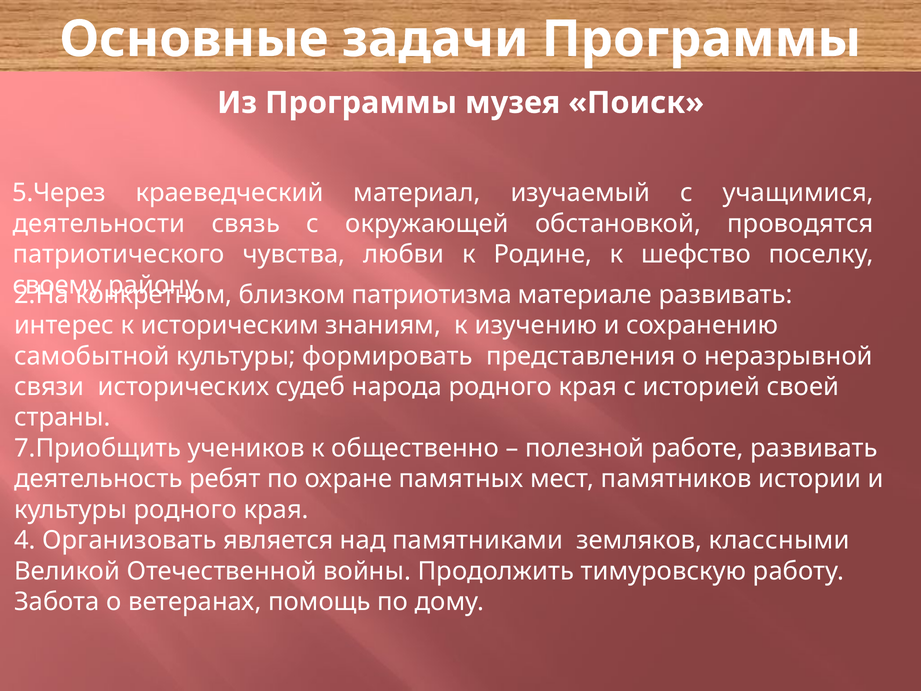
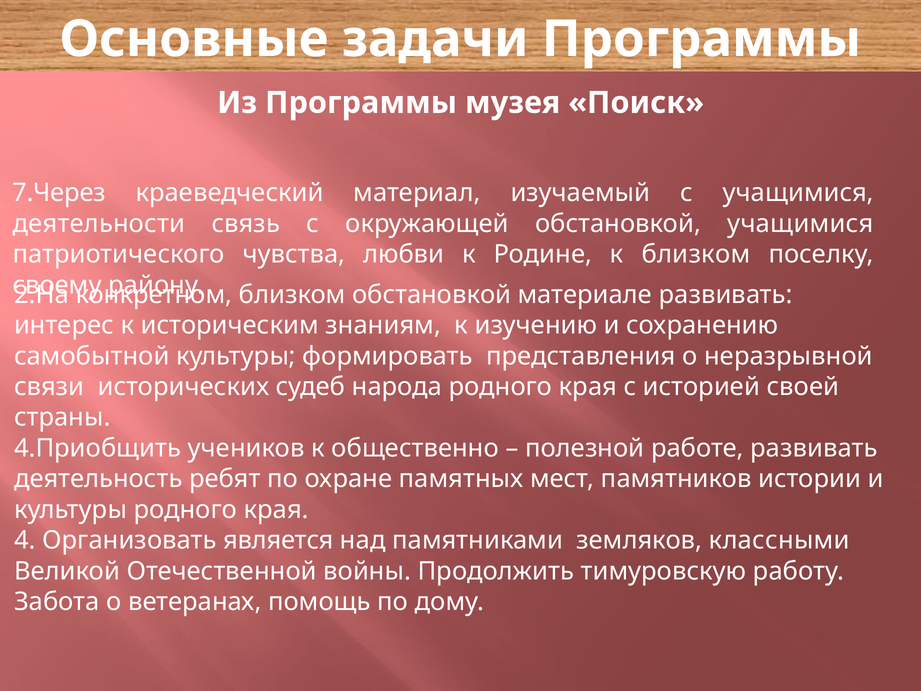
5.Через: 5.Через -> 7.Через
обстановкой проводятся: проводятся -> учащимися
к шефство: шефство -> близком
близком патриотизма: патриотизма -> обстановкой
7.Приобщить: 7.Приобщить -> 4.Приобщить
